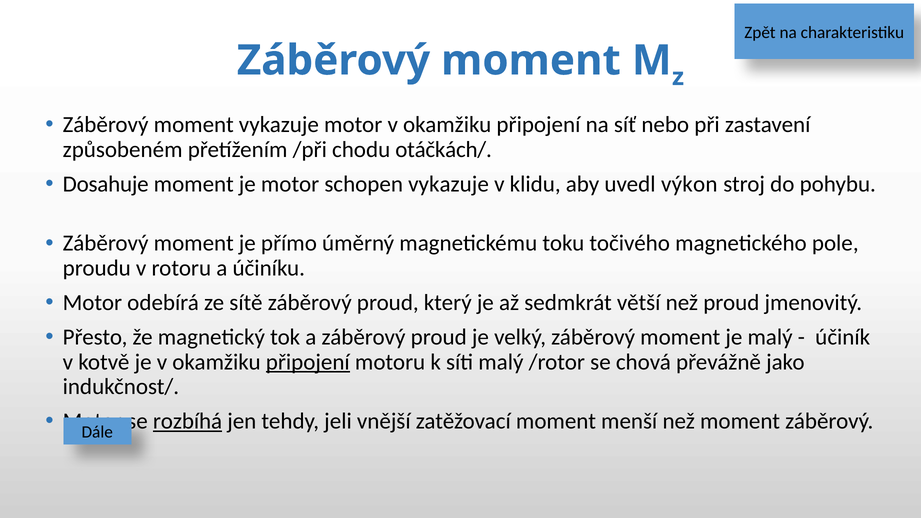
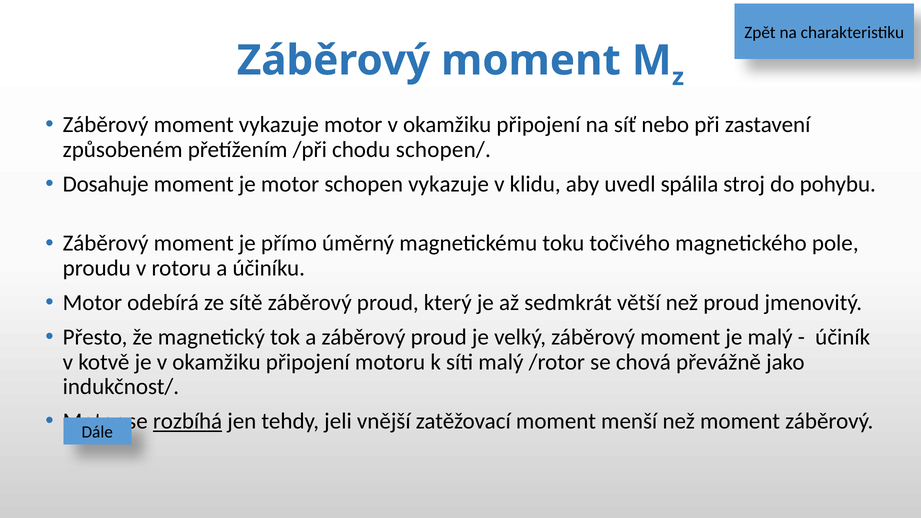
otáčkách/: otáčkách/ -> schopen/
výkon: výkon -> spálila
připojení at (308, 362) underline: present -> none
